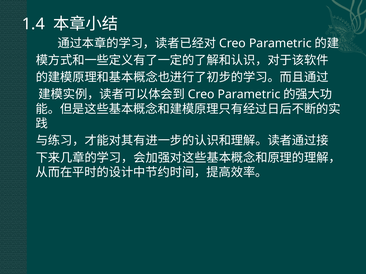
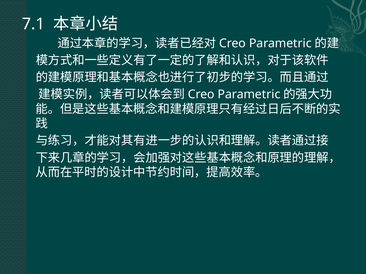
1.4: 1.4 -> 7.1
